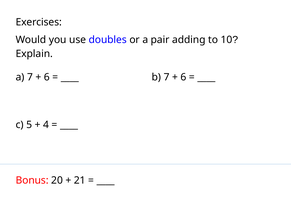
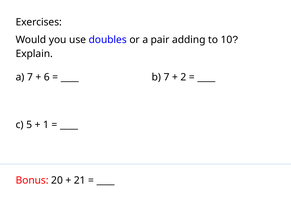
6 at (183, 77): 6 -> 2
4: 4 -> 1
